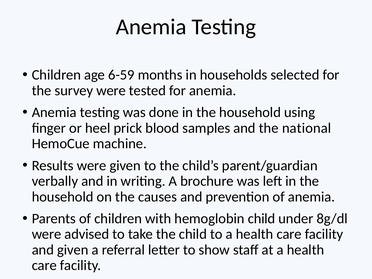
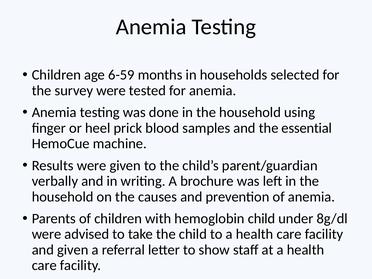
national: national -> essential
